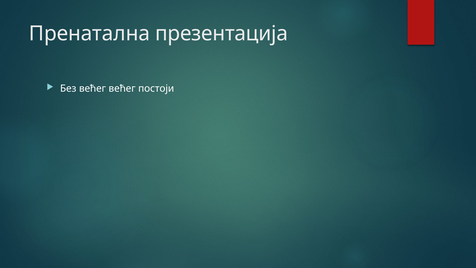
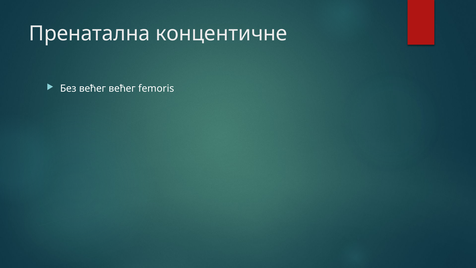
презентација: презентација -> концентичне
постоји: постоји -> femoris
